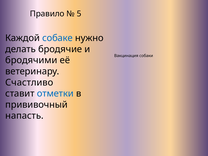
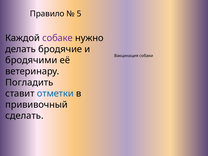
собаке colour: blue -> purple
Счастливо: Счастливо -> Погладить
напасть: напасть -> сделать
